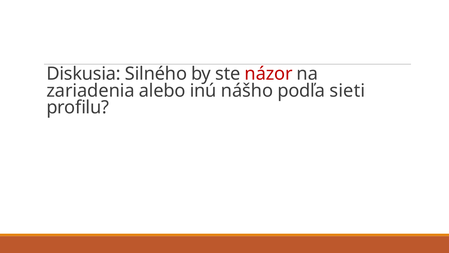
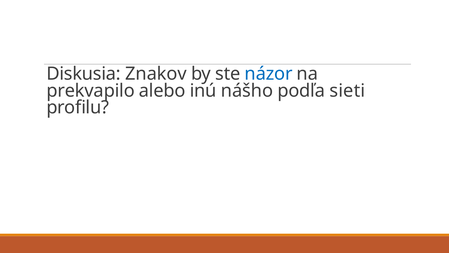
Silného: Silného -> Znakov
názor colour: red -> blue
zariadenia: zariadenia -> prekvapilo
